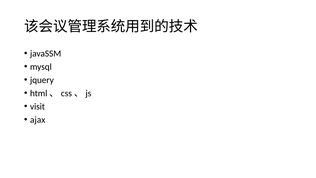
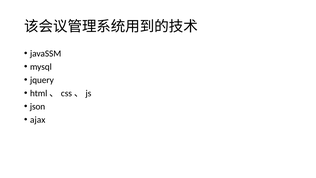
visit: visit -> json
